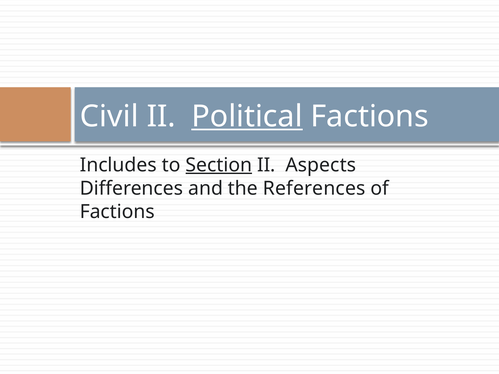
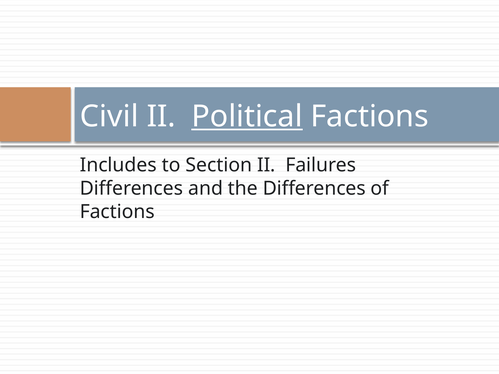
Section underline: present -> none
Aspects: Aspects -> Failures
the References: References -> Differences
